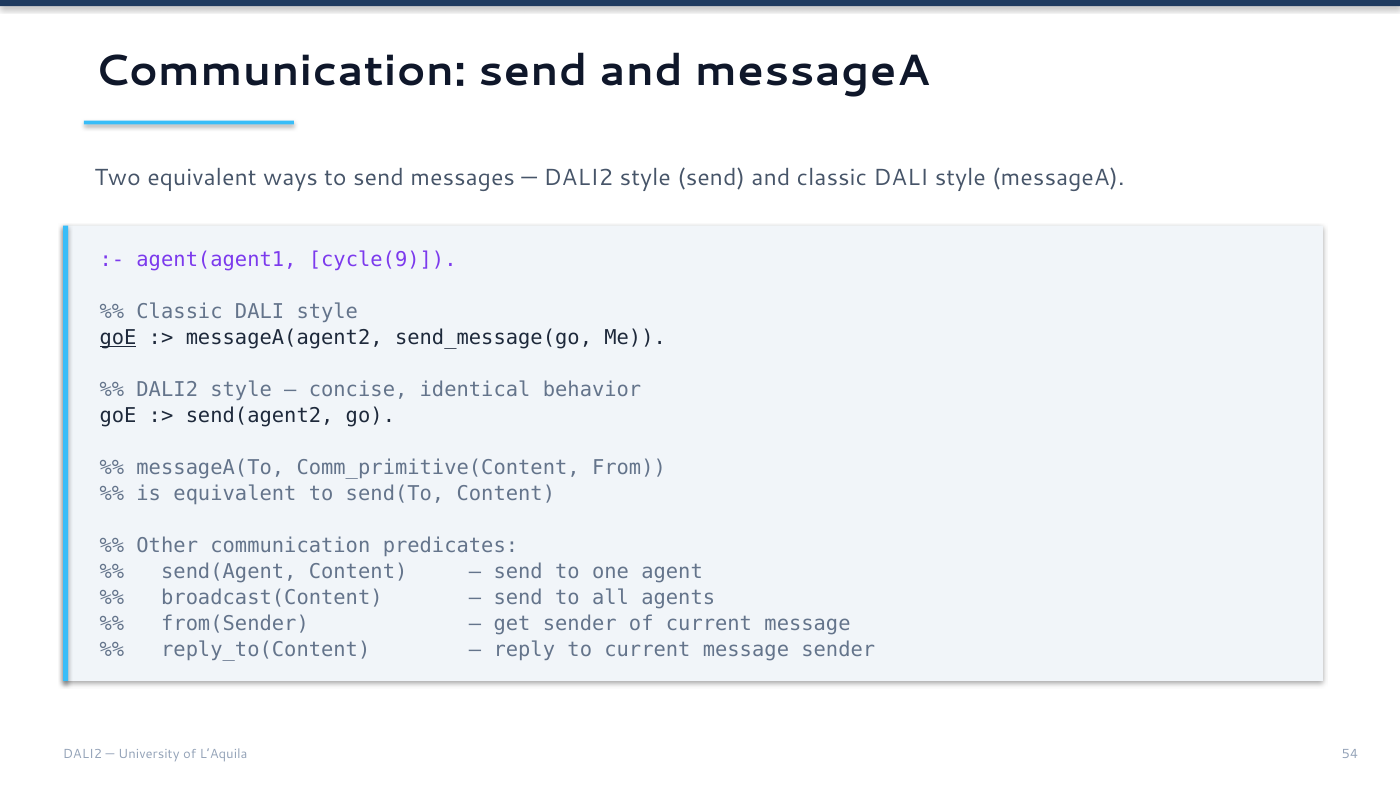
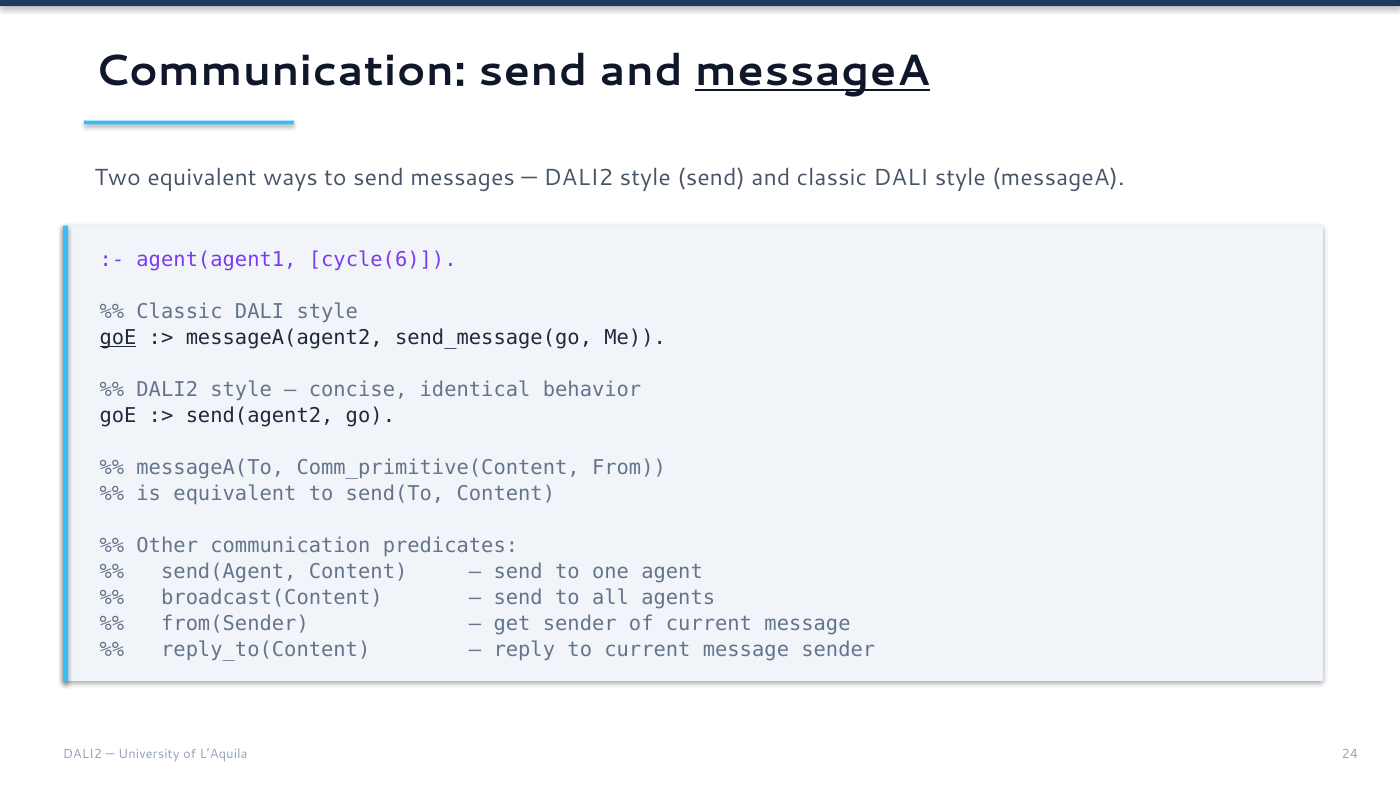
messageA at (812, 71) underline: none -> present
cycle(9: cycle(9 -> cycle(6
54: 54 -> 24
